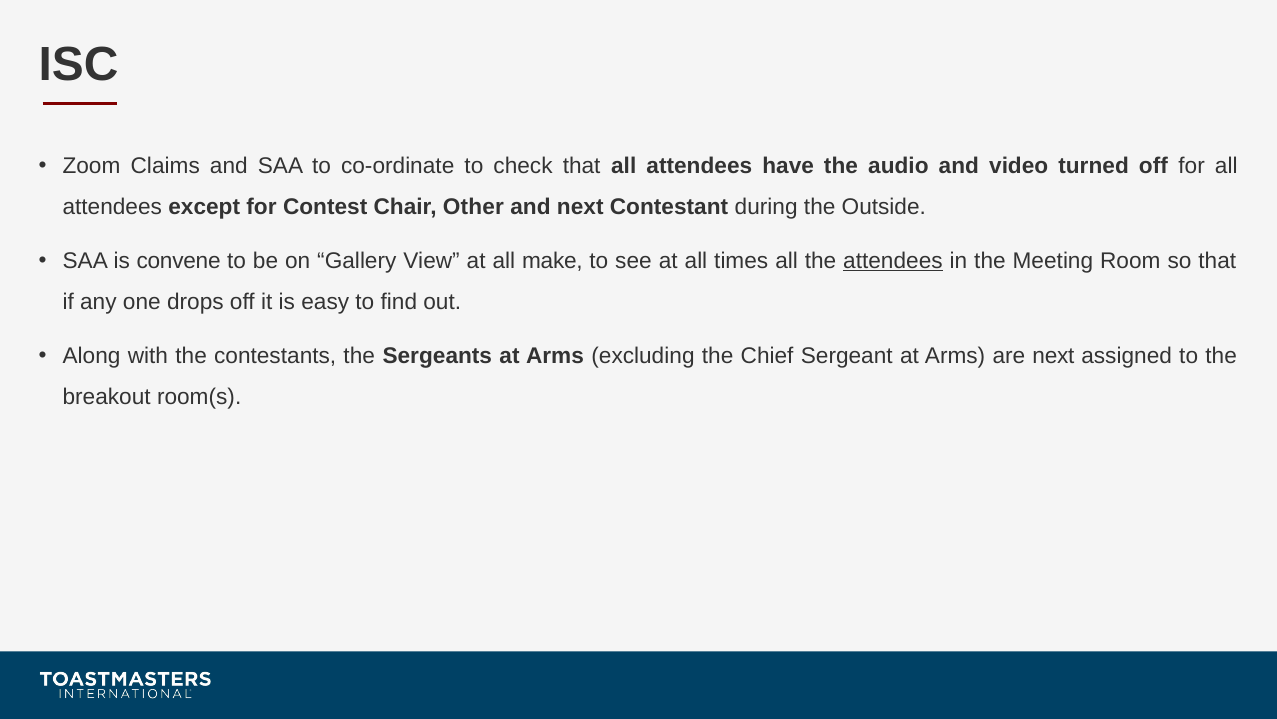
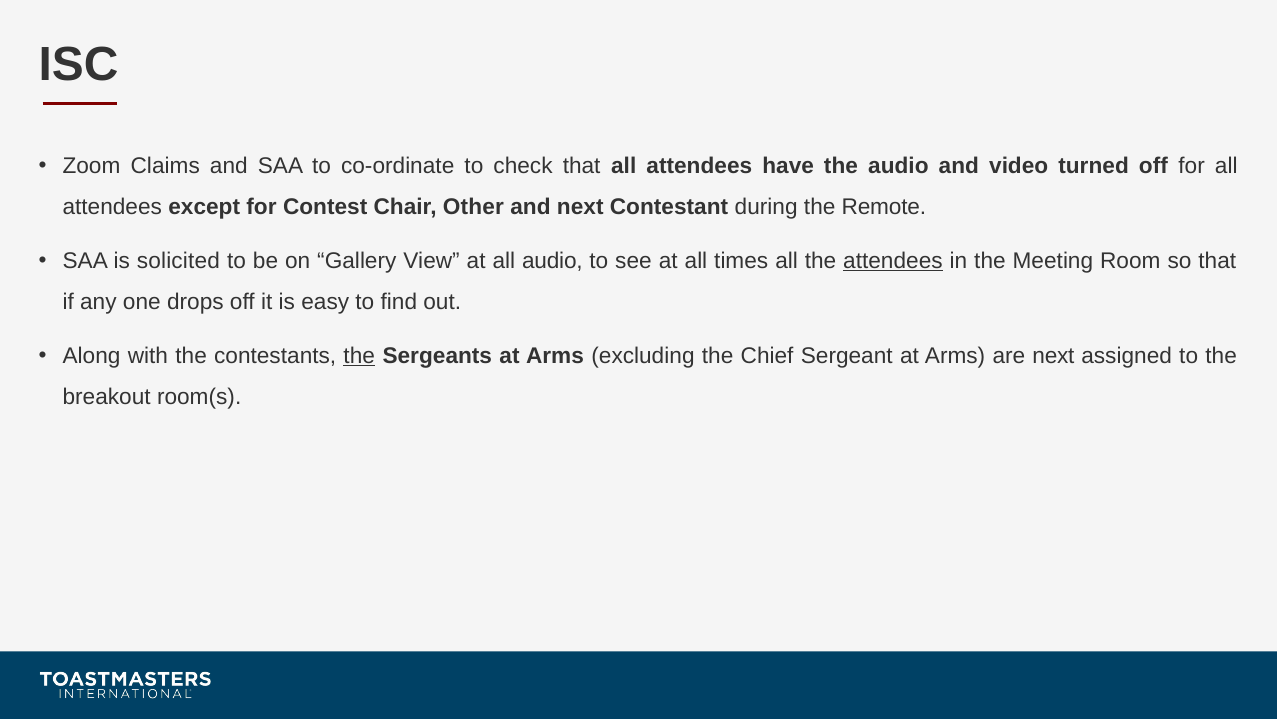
Outside: Outside -> Remote
convene: convene -> solicited
all make: make -> audio
the at (359, 355) underline: none -> present
